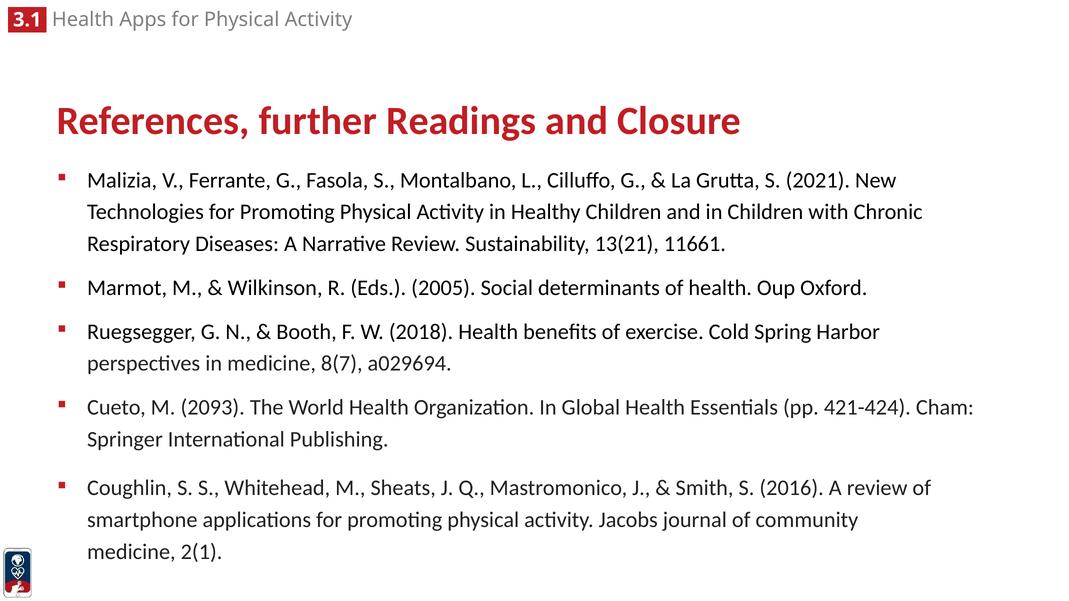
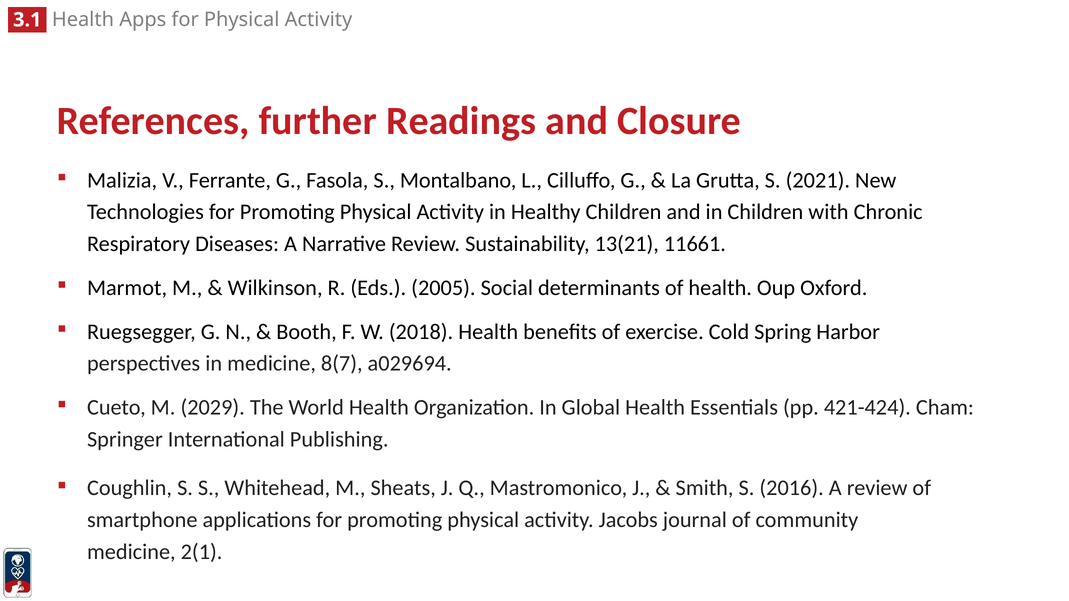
2093: 2093 -> 2029
